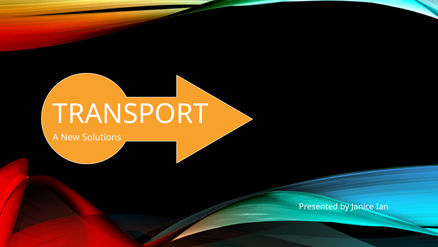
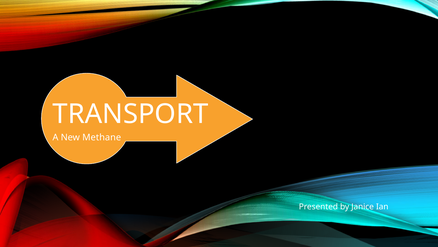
Solutions: Solutions -> Methane
